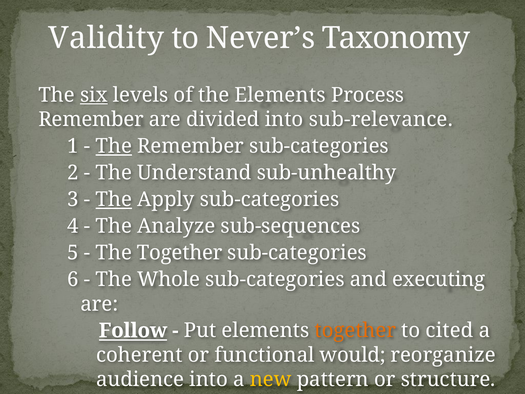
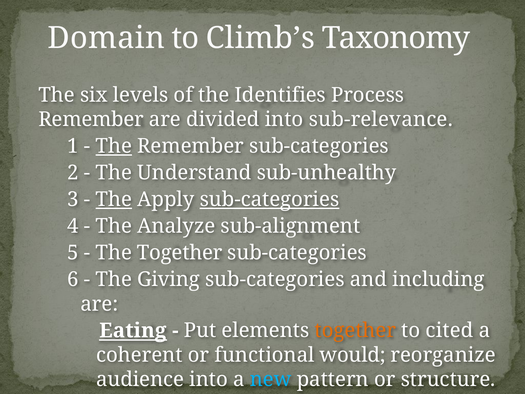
Validity: Validity -> Domain
Never’s: Never’s -> Climb’s
six underline: present -> none
the Elements: Elements -> Identifies
sub-categories at (270, 199) underline: none -> present
sub-sequences: sub-sequences -> sub-alignment
Whole: Whole -> Giving
executing: executing -> including
Follow: Follow -> Eating
new colour: yellow -> light blue
